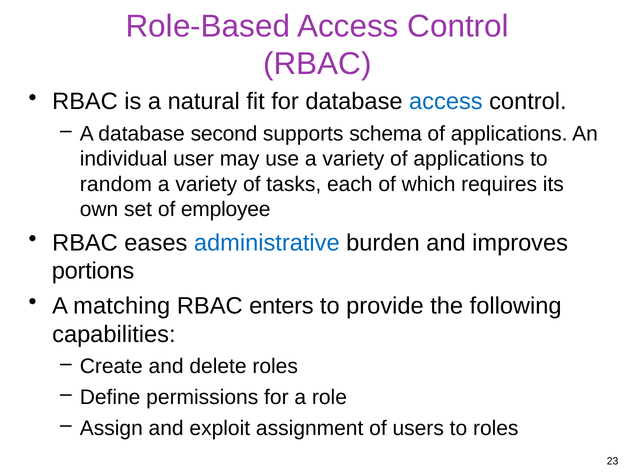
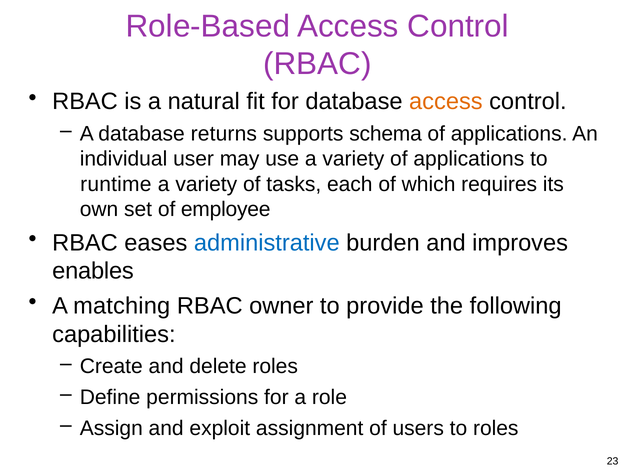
access at (446, 101) colour: blue -> orange
second: second -> returns
random: random -> runtime
portions: portions -> enables
enters: enters -> owner
